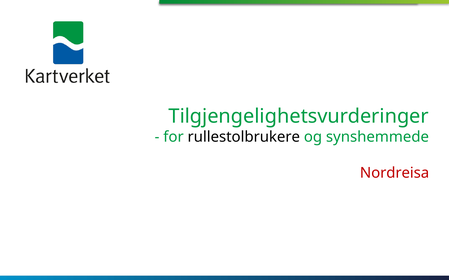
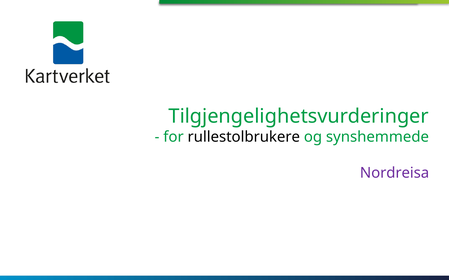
Nordreisa colour: red -> purple
